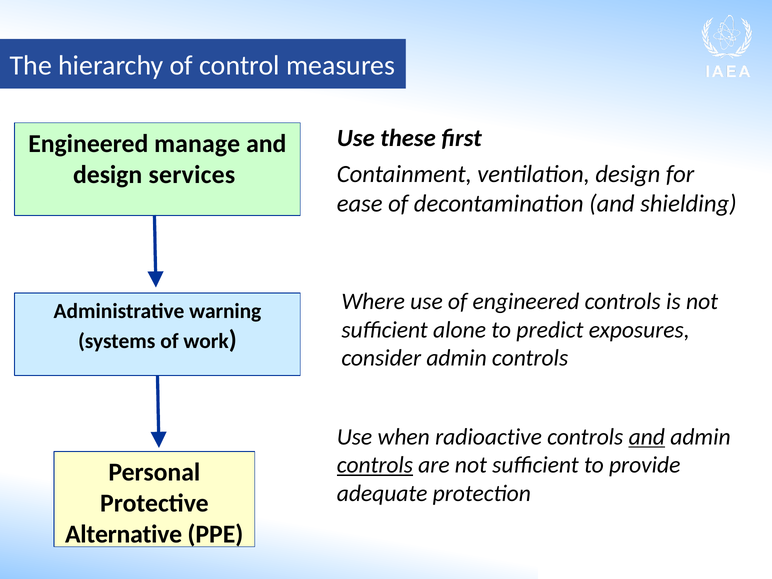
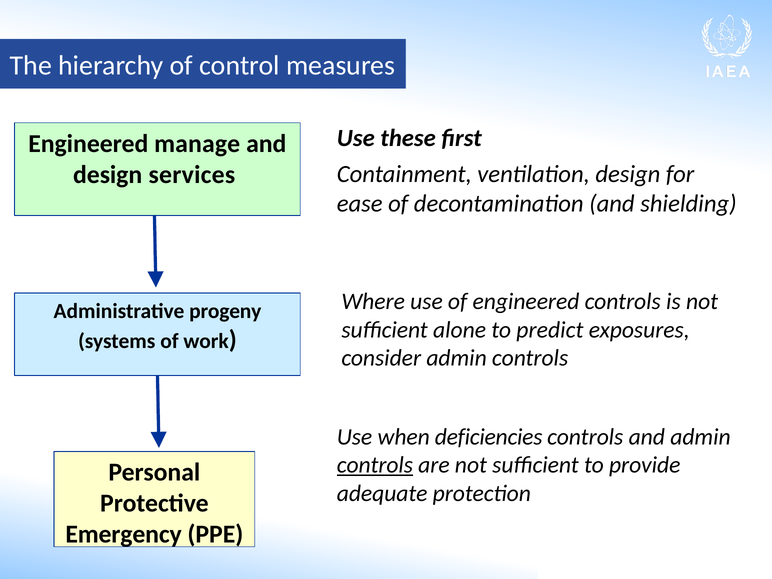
warning: warning -> progeny
radioactive: radioactive -> deficiencies
and at (647, 437) underline: present -> none
Alternative: Alternative -> Emergency
